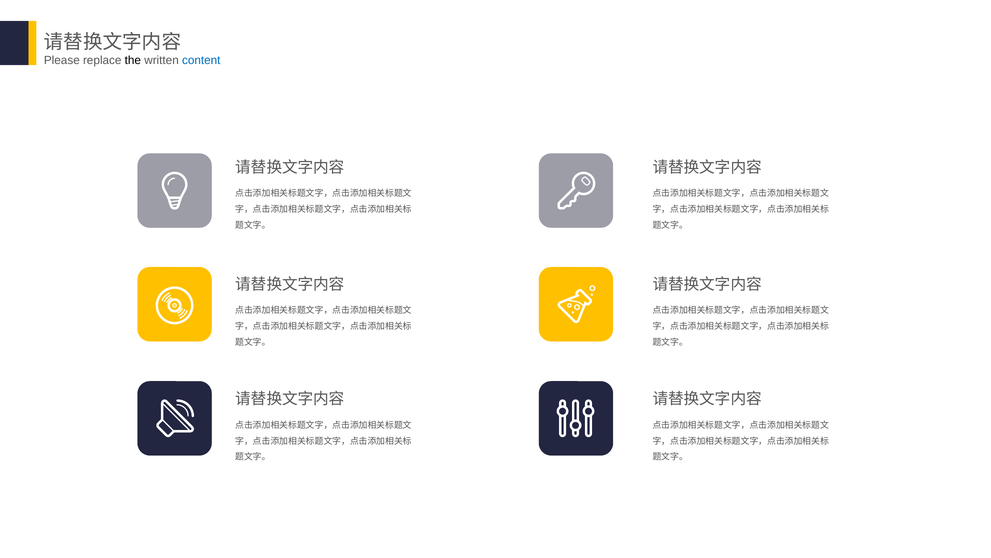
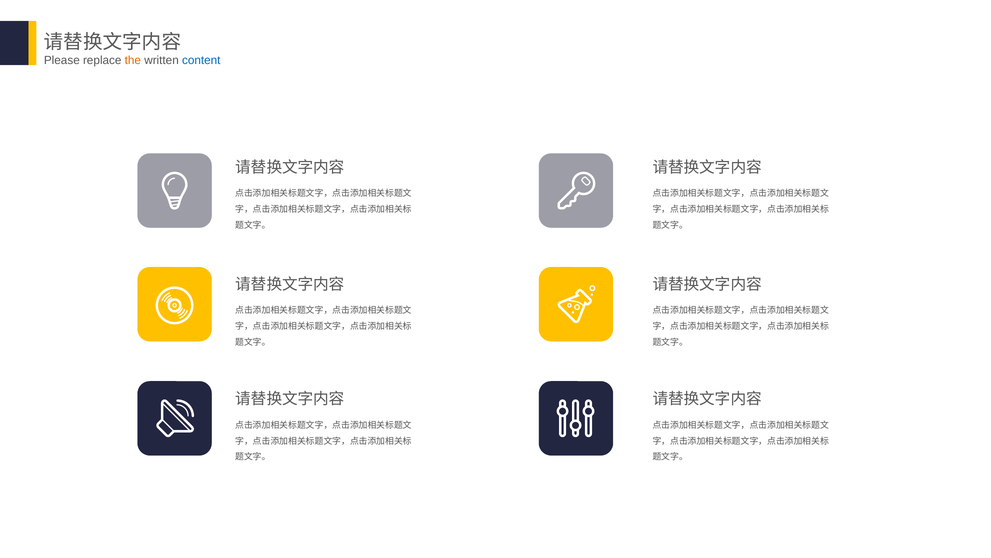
the colour: black -> orange
